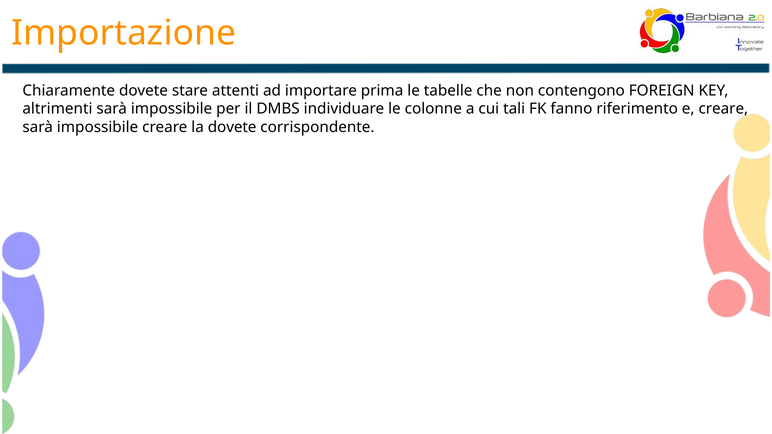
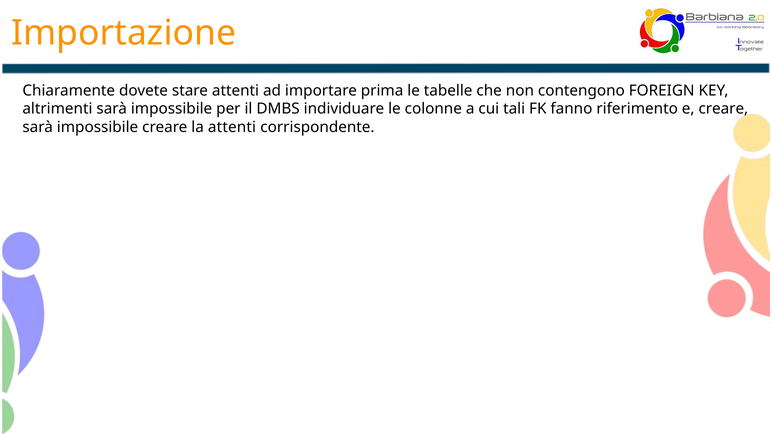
la dovete: dovete -> attenti
